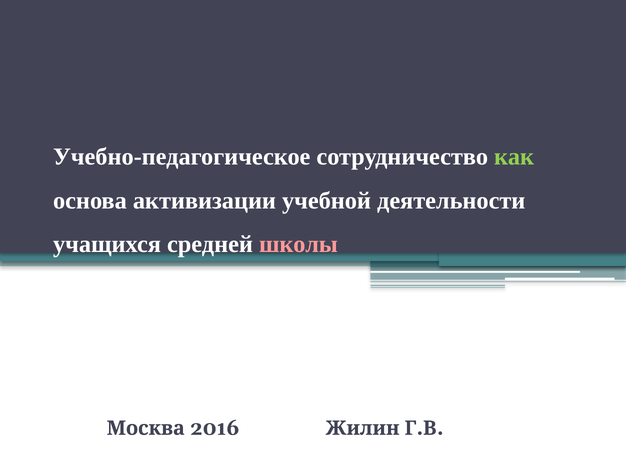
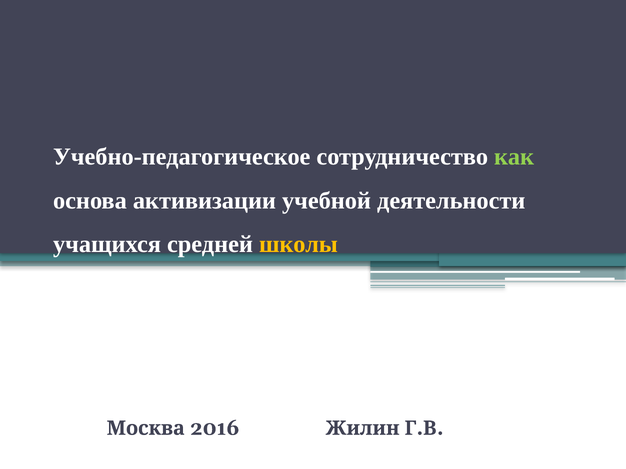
школы colour: pink -> yellow
